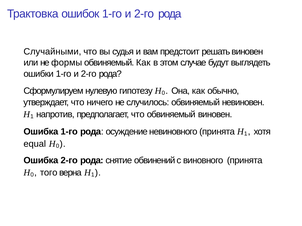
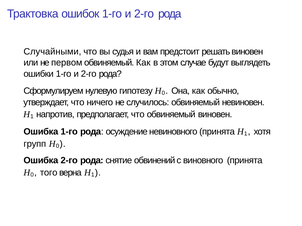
формы: формы -> первом
equal: equal -> групп
